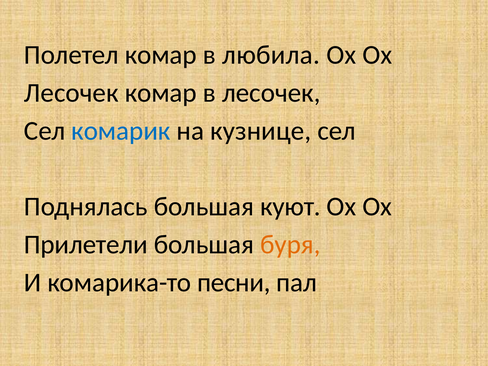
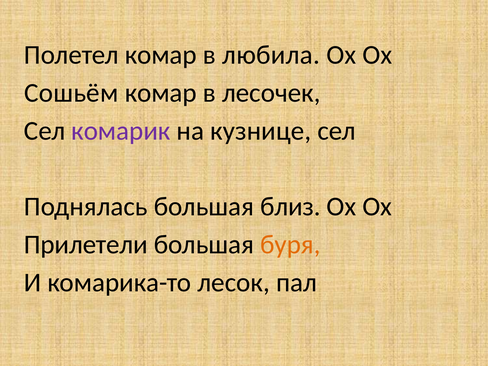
Лесочек at (71, 93): Лесочек -> Сошьём
комарик colour: blue -> purple
куют: куют -> близ
песни: песни -> лесок
